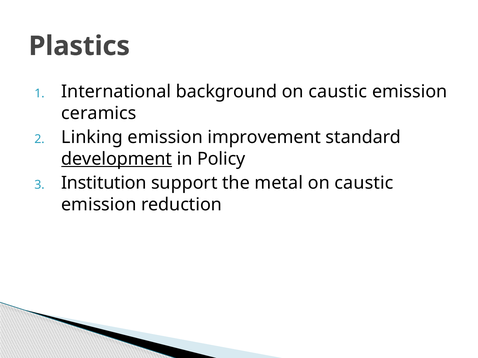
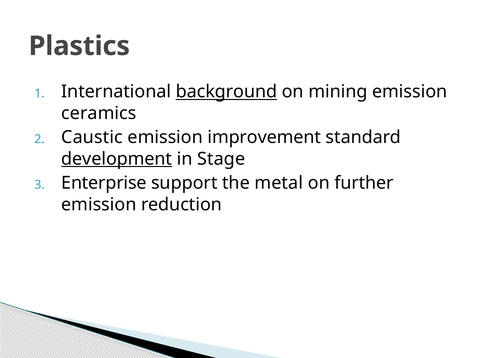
background underline: none -> present
caustic at (338, 92): caustic -> mining
Linking: Linking -> Caustic
Policy: Policy -> Stage
Institution: Institution -> Enterprise
caustic at (364, 183): caustic -> further
